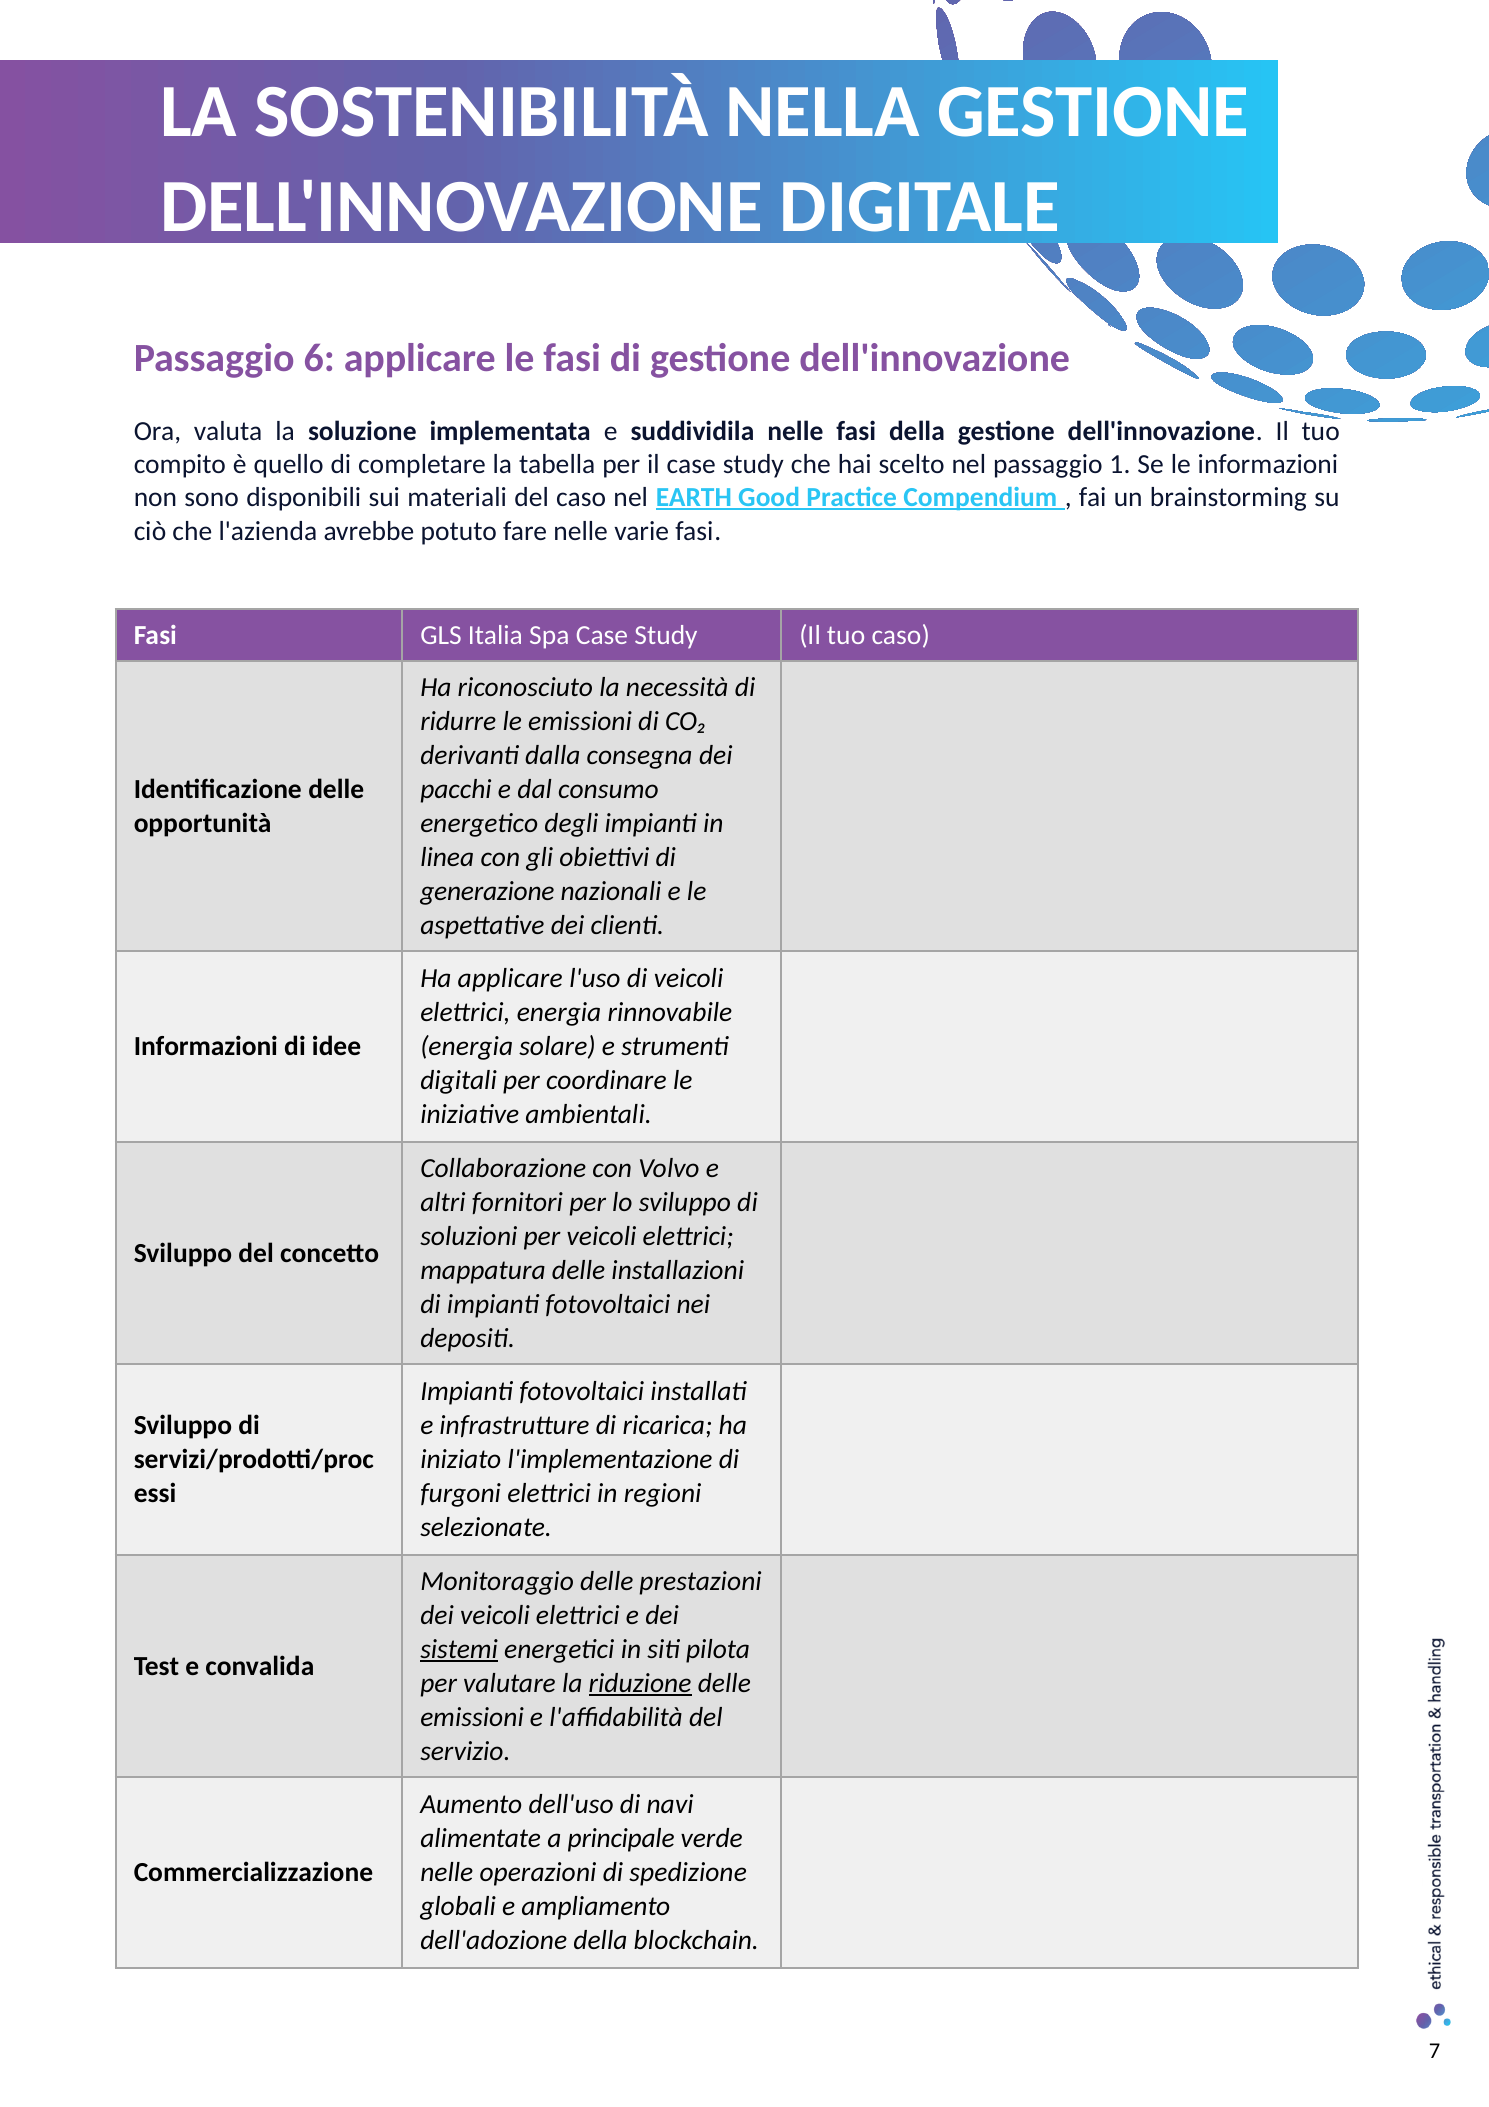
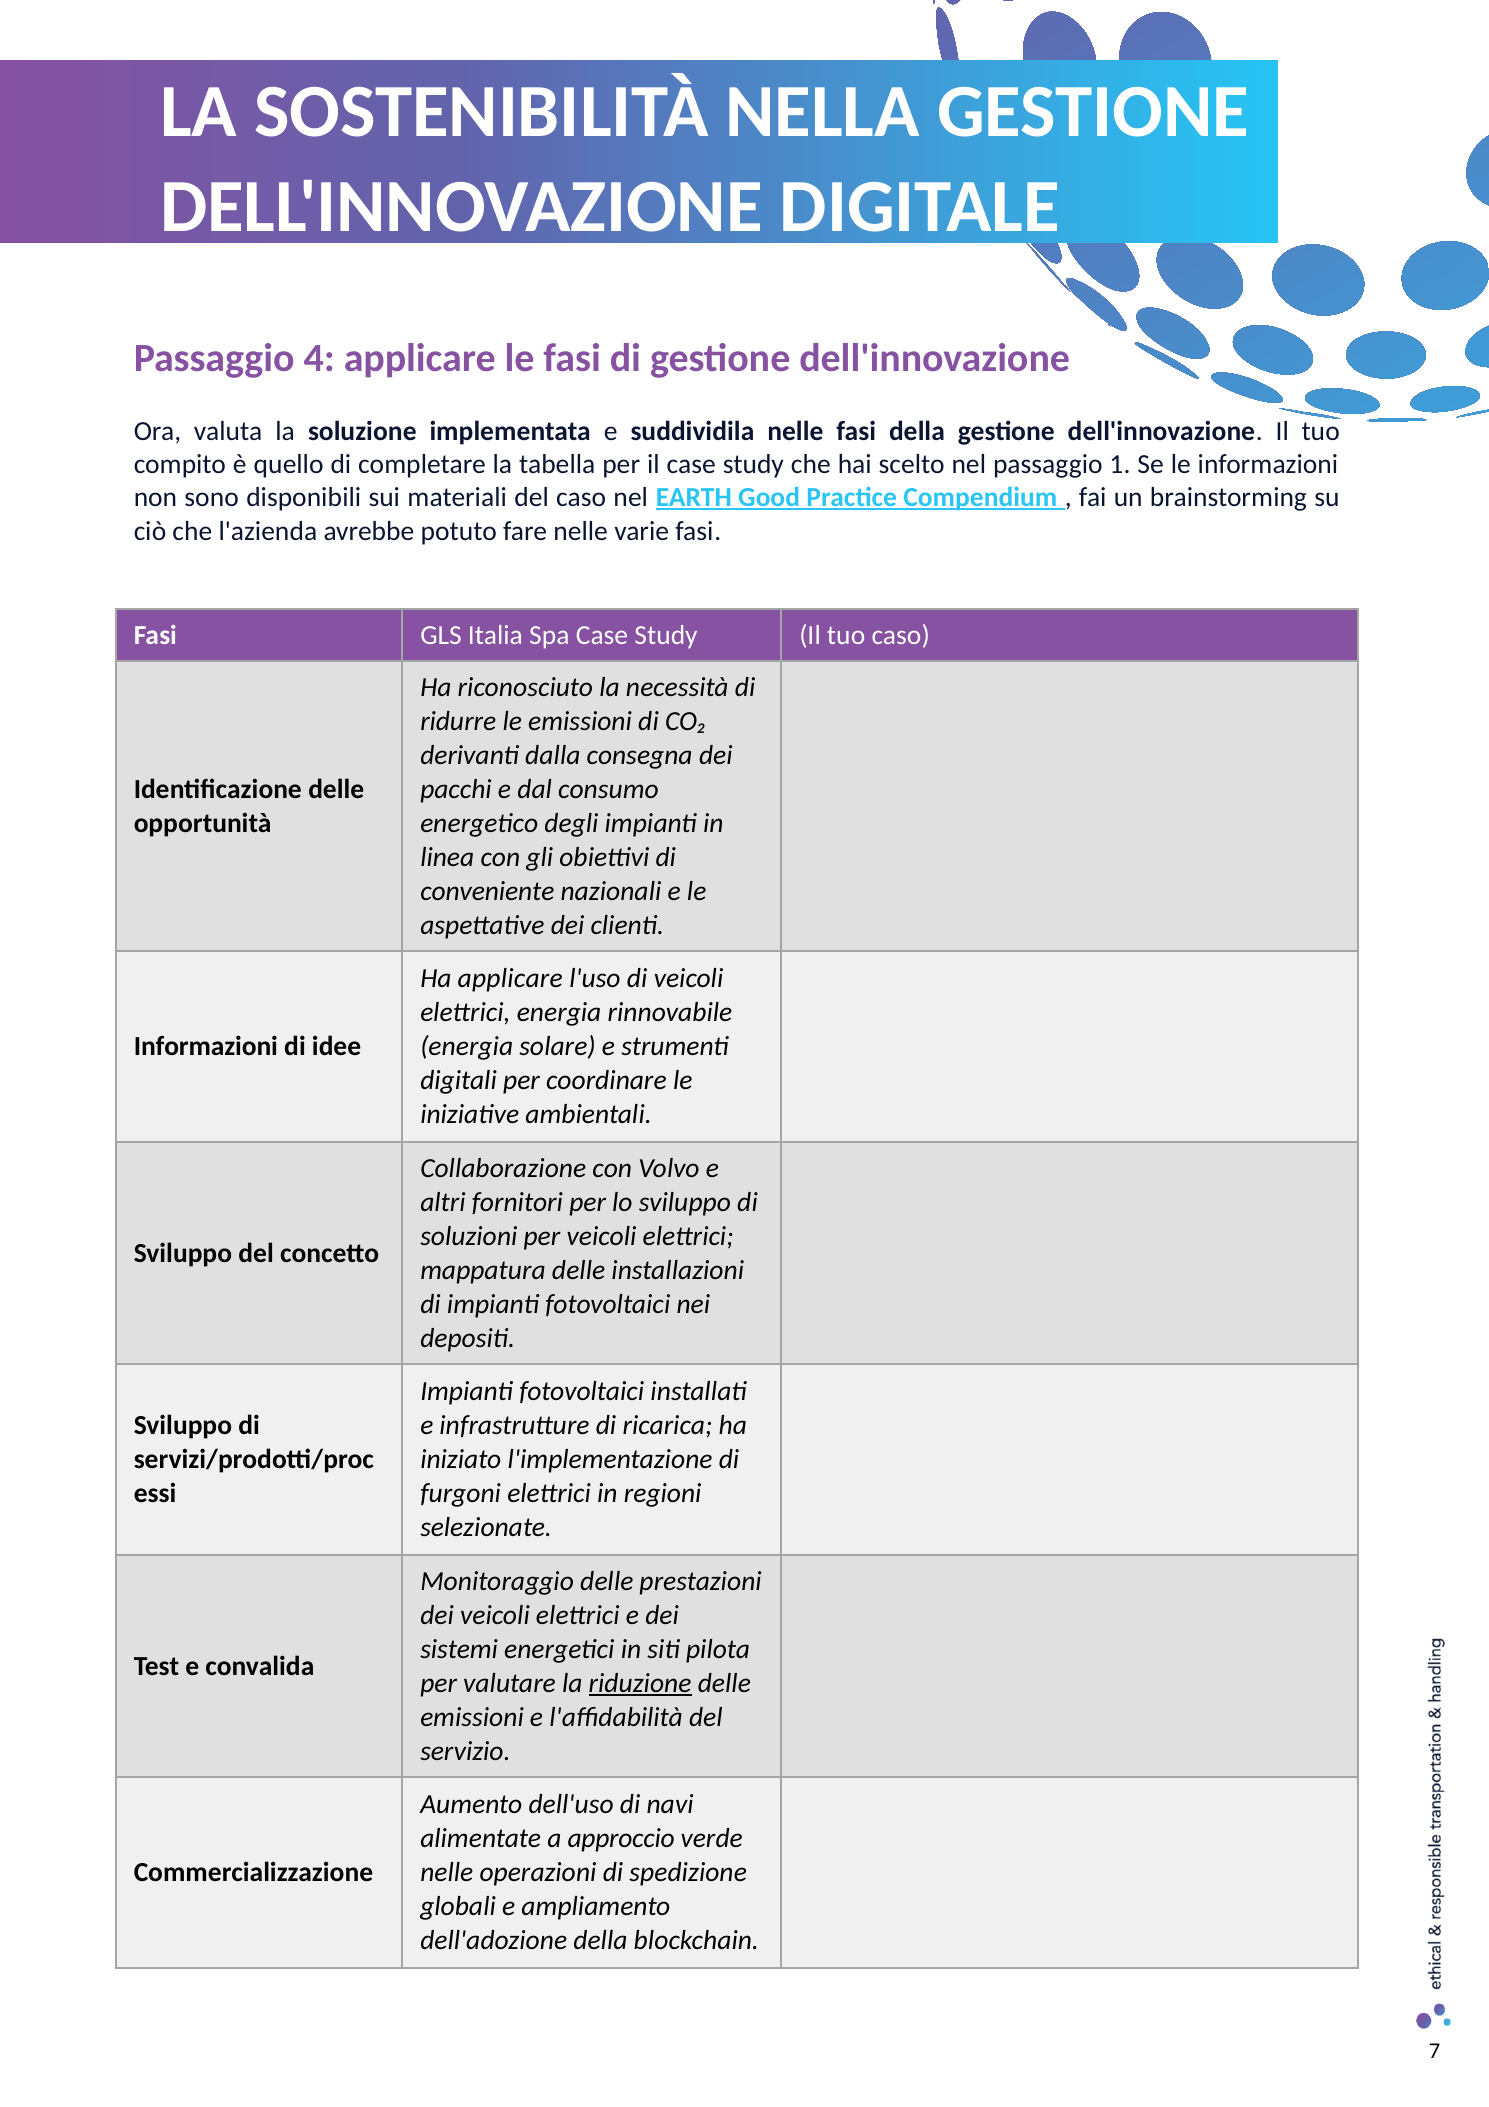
6: 6 -> 4
generazione: generazione -> conveniente
sistemi underline: present -> none
principale: principale -> approccio
